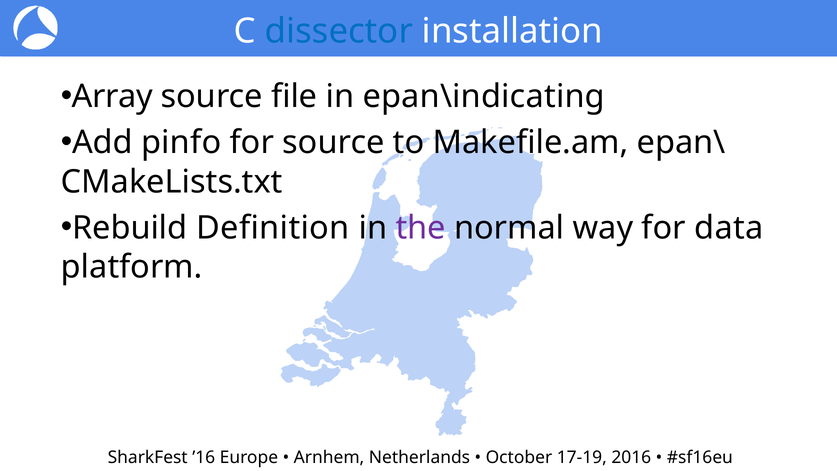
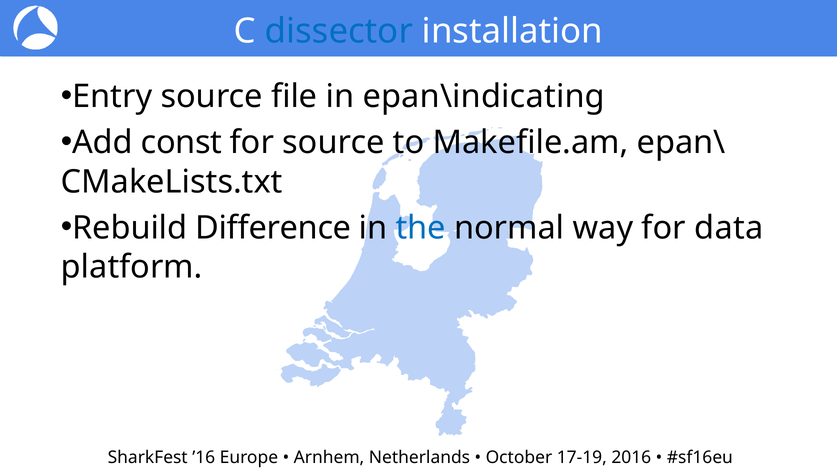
Array: Array -> Entry
pinfo: pinfo -> const
Definition: Definition -> Difference
the colour: purple -> blue
